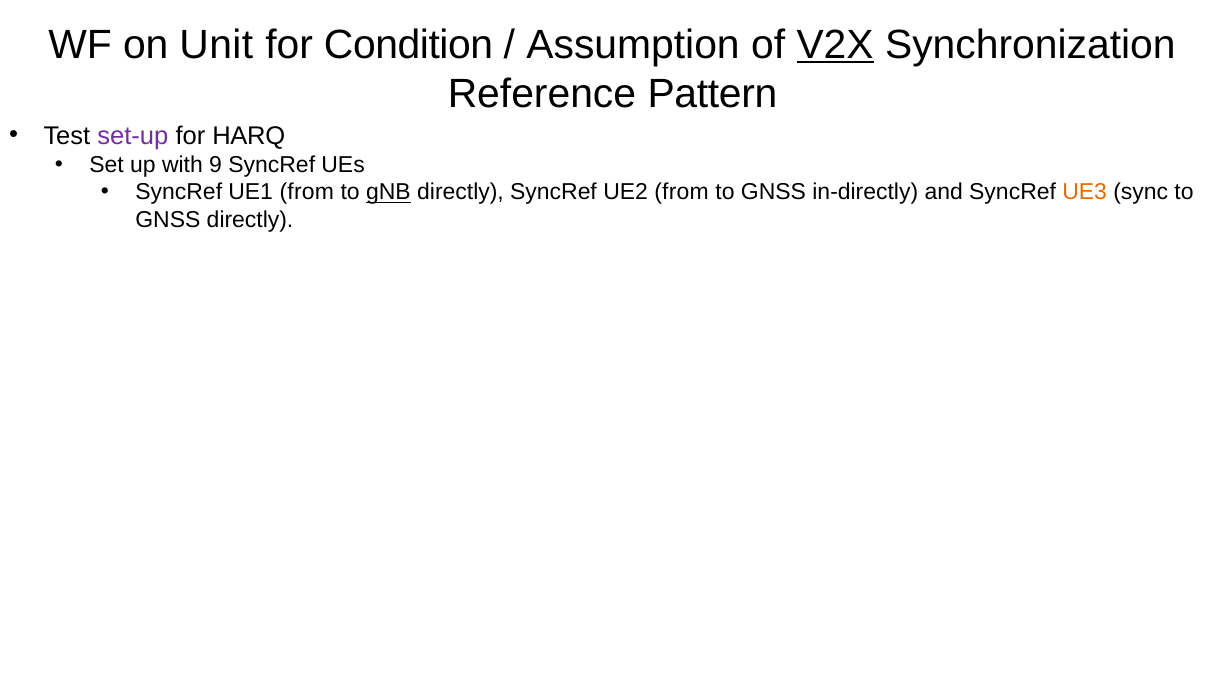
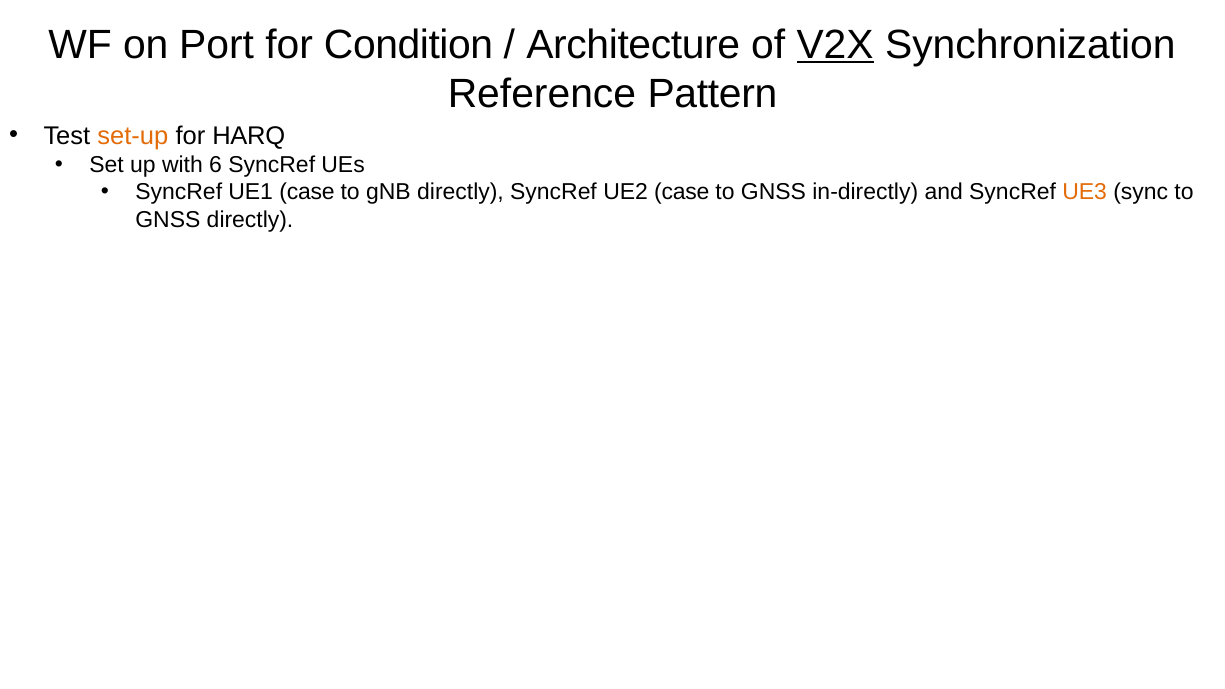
Unit: Unit -> Port
Assumption: Assumption -> Architecture
set-up colour: purple -> orange
9: 9 -> 6
UE1 from: from -> case
gNB underline: present -> none
UE2 from: from -> case
